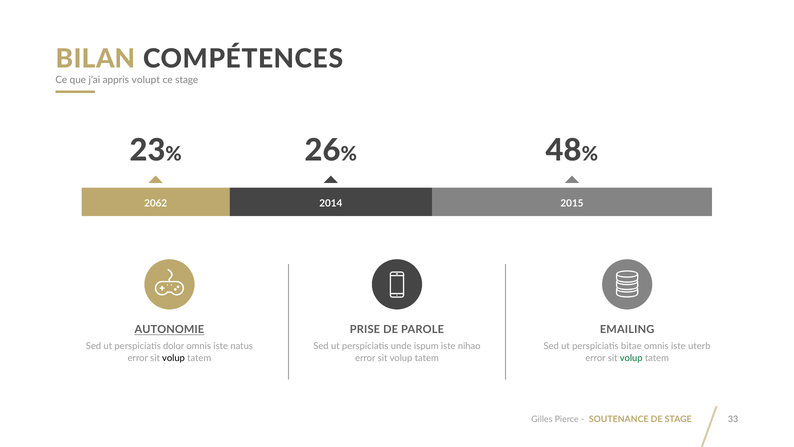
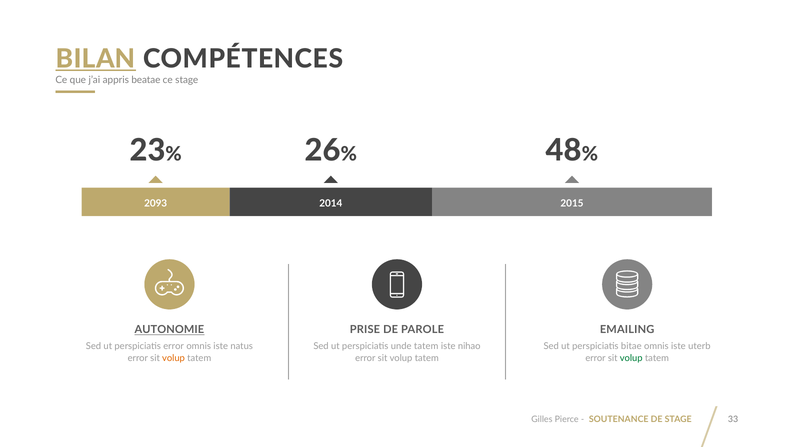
BILAN underline: none -> present
volupt: volupt -> beatae
2062: 2062 -> 2093
perspiciatis dolor: dolor -> error
unde ispum: ispum -> tatem
volup at (173, 358) colour: black -> orange
